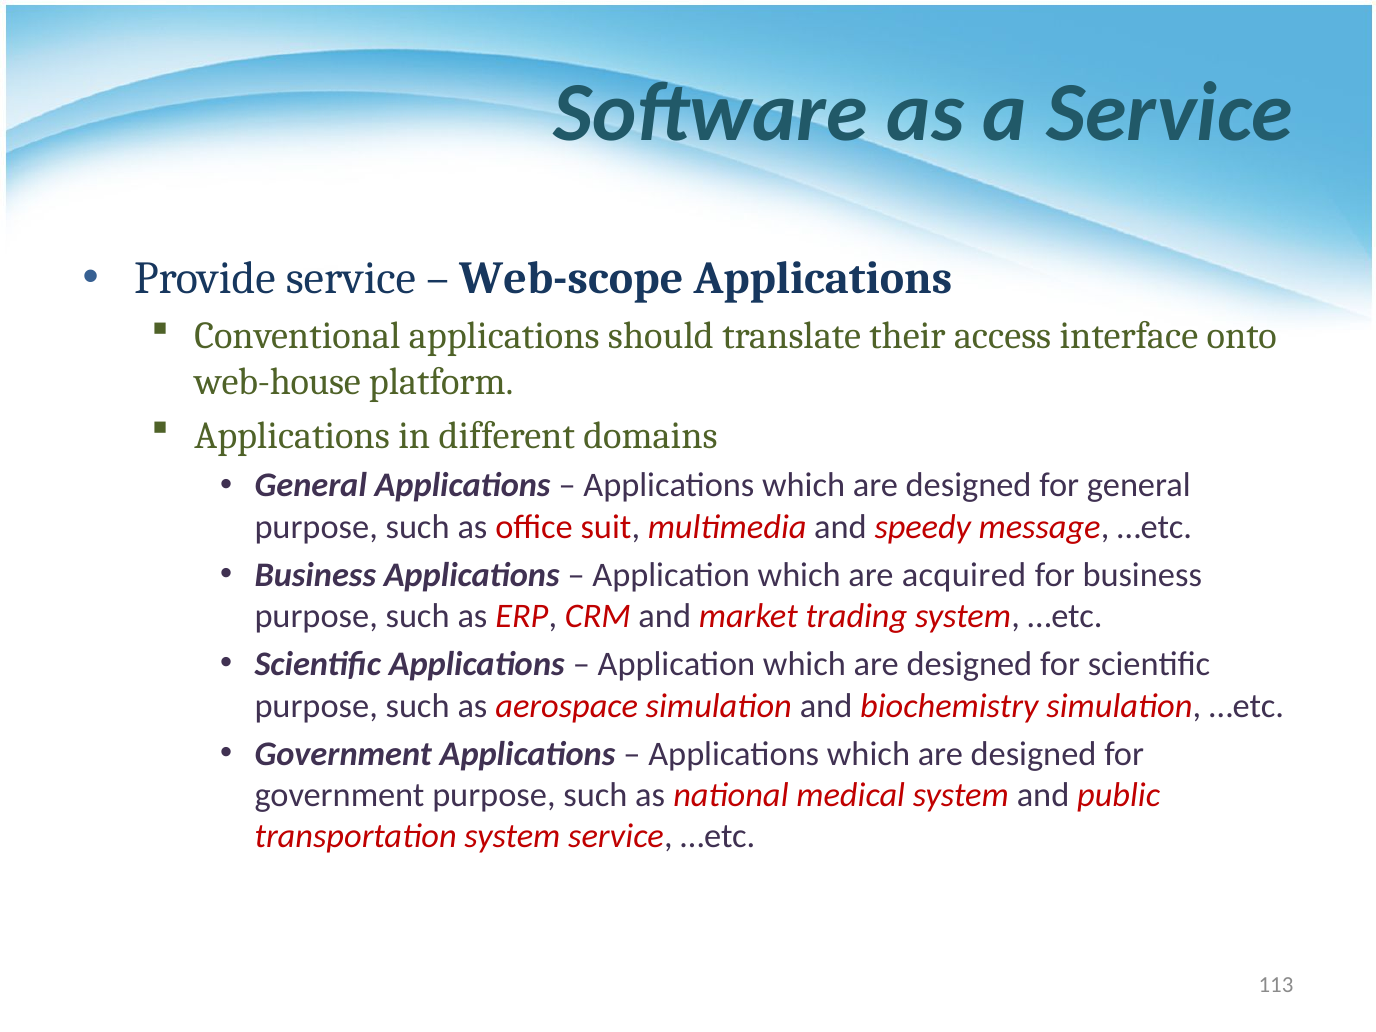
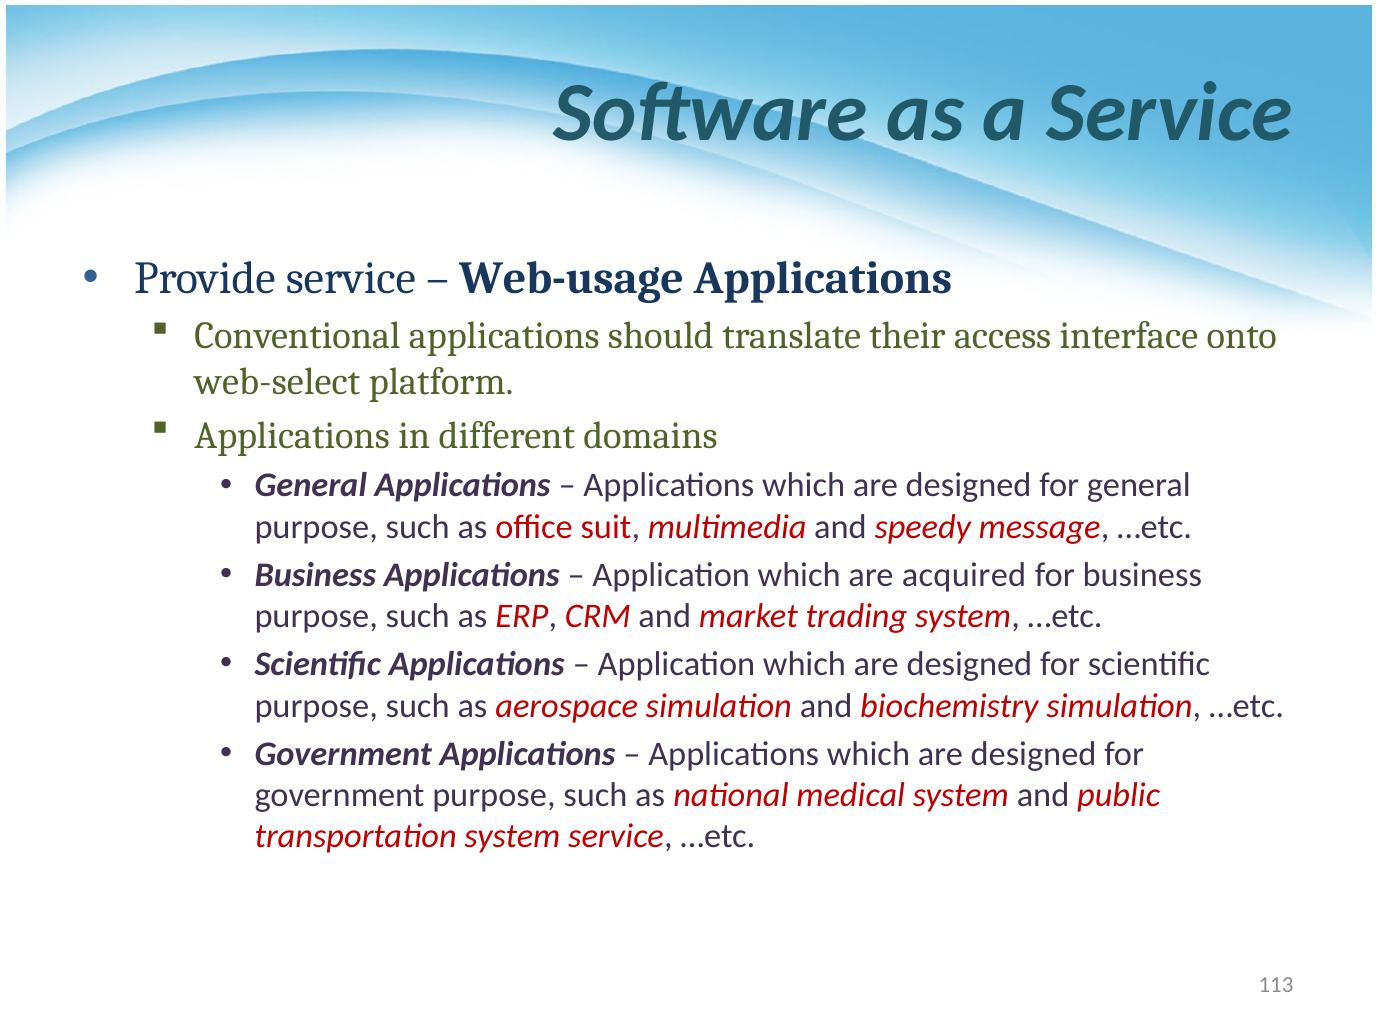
Web-scope: Web-scope -> Web-usage
web-house: web-house -> web-select
